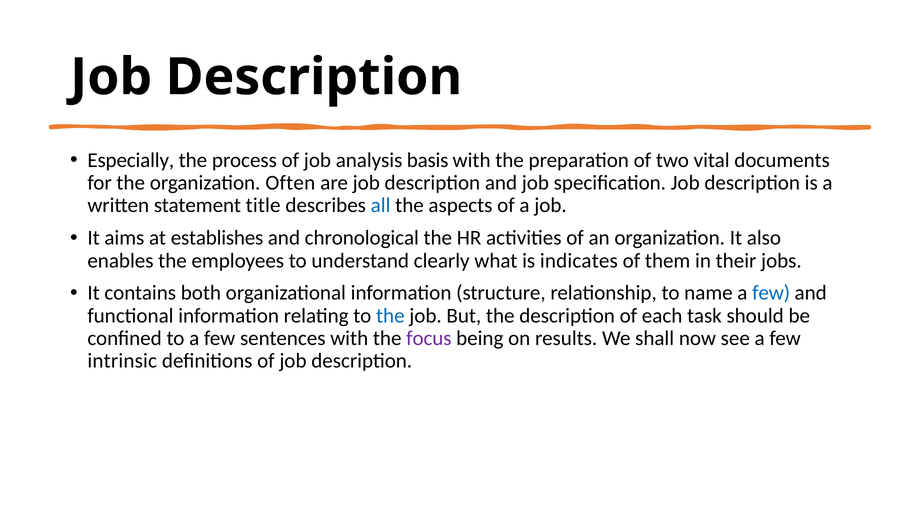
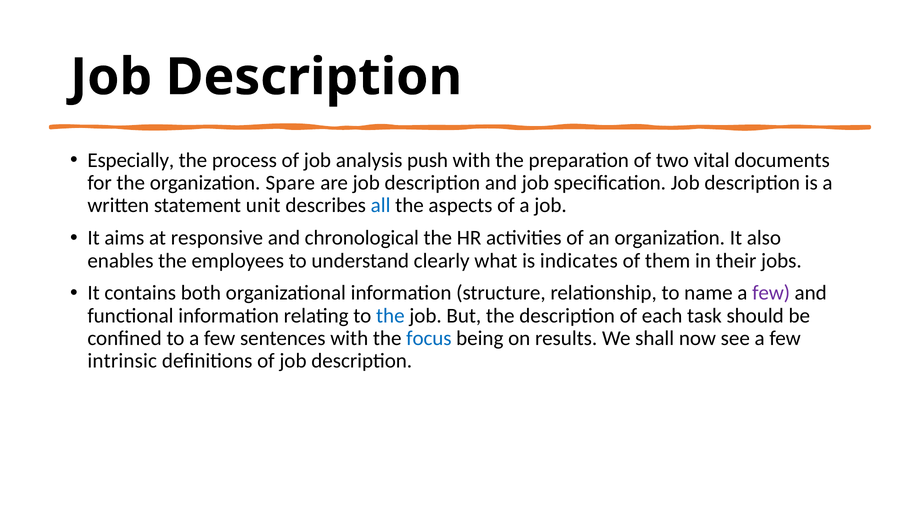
basis: basis -> push
Often: Often -> Spare
title: title -> unit
establishes: establishes -> responsive
few at (771, 293) colour: blue -> purple
focus colour: purple -> blue
